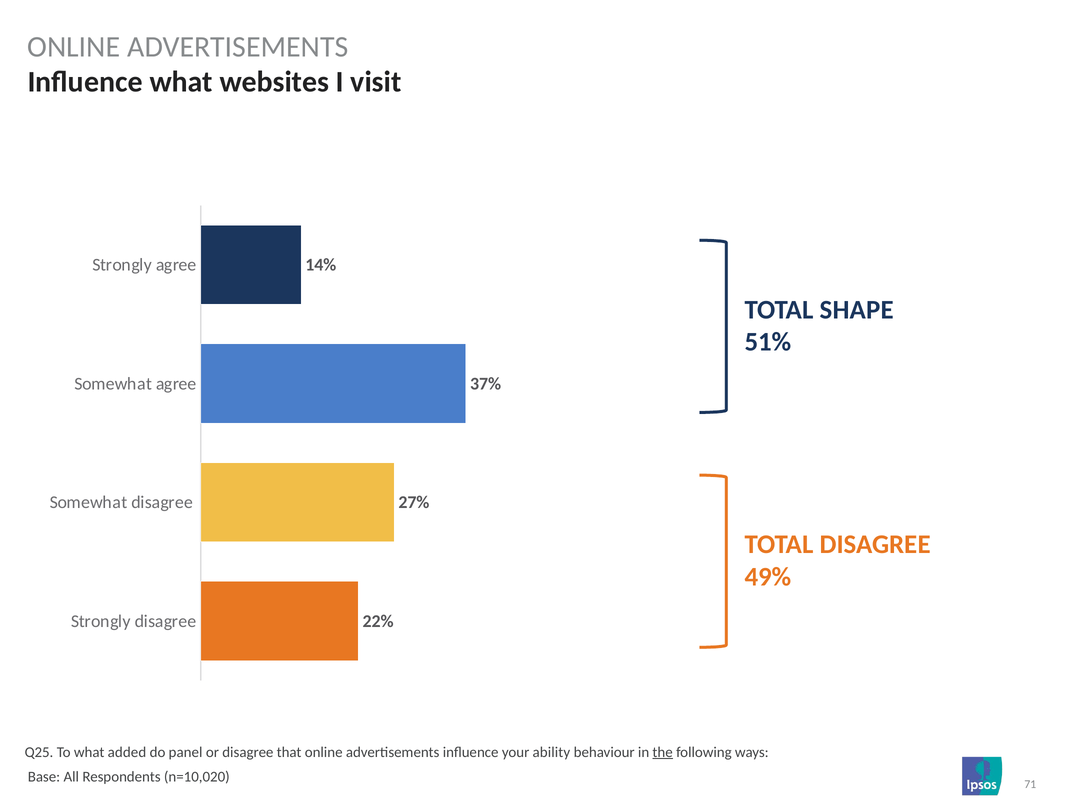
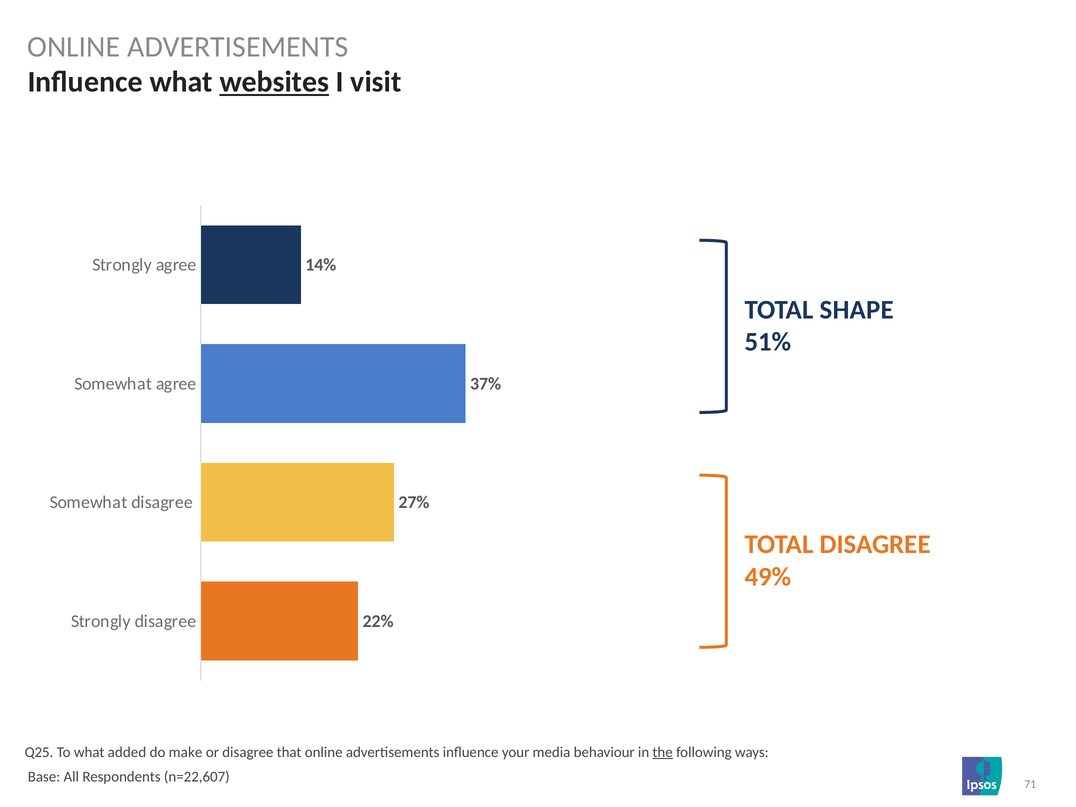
websites underline: none -> present
panel: panel -> make
ability: ability -> media
n=10,020: n=10,020 -> n=22,607
